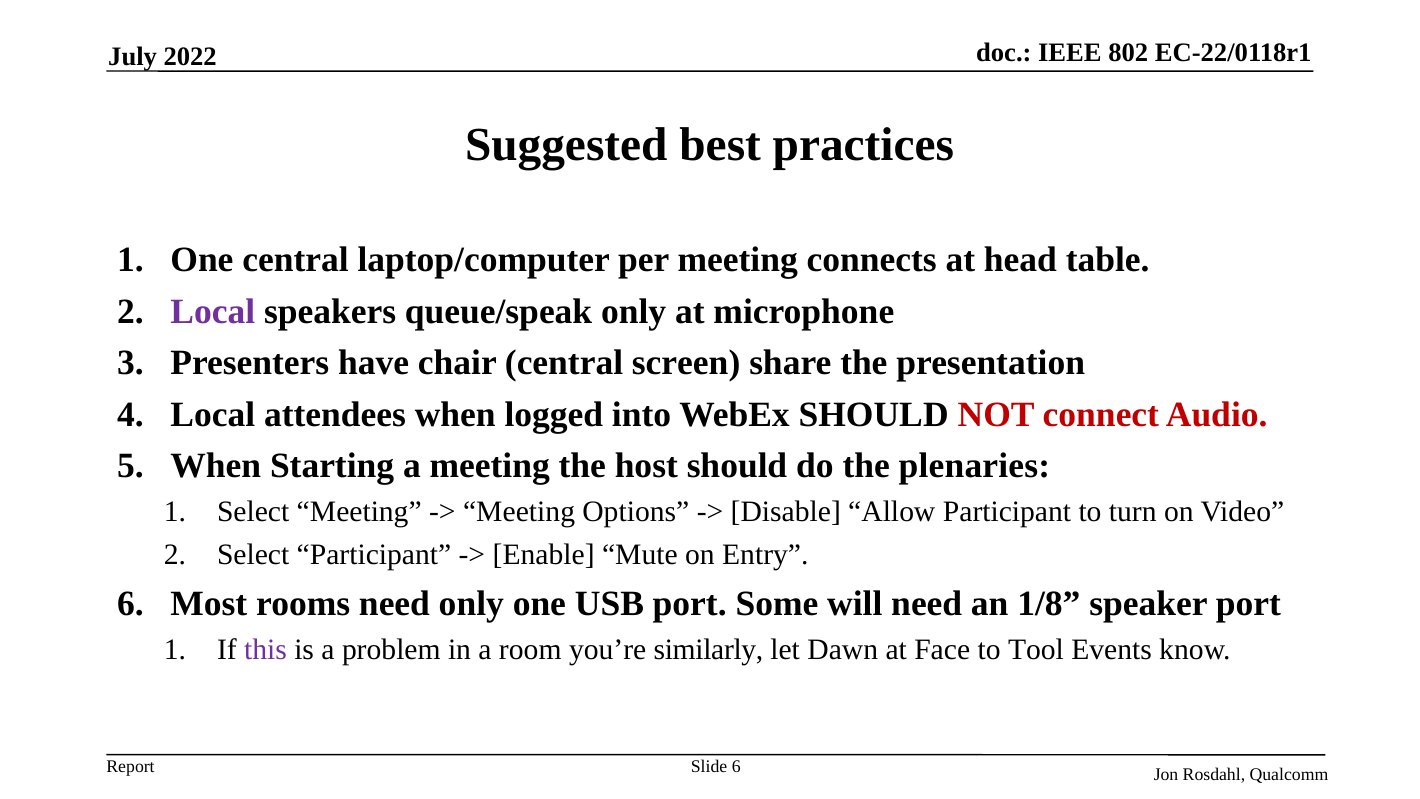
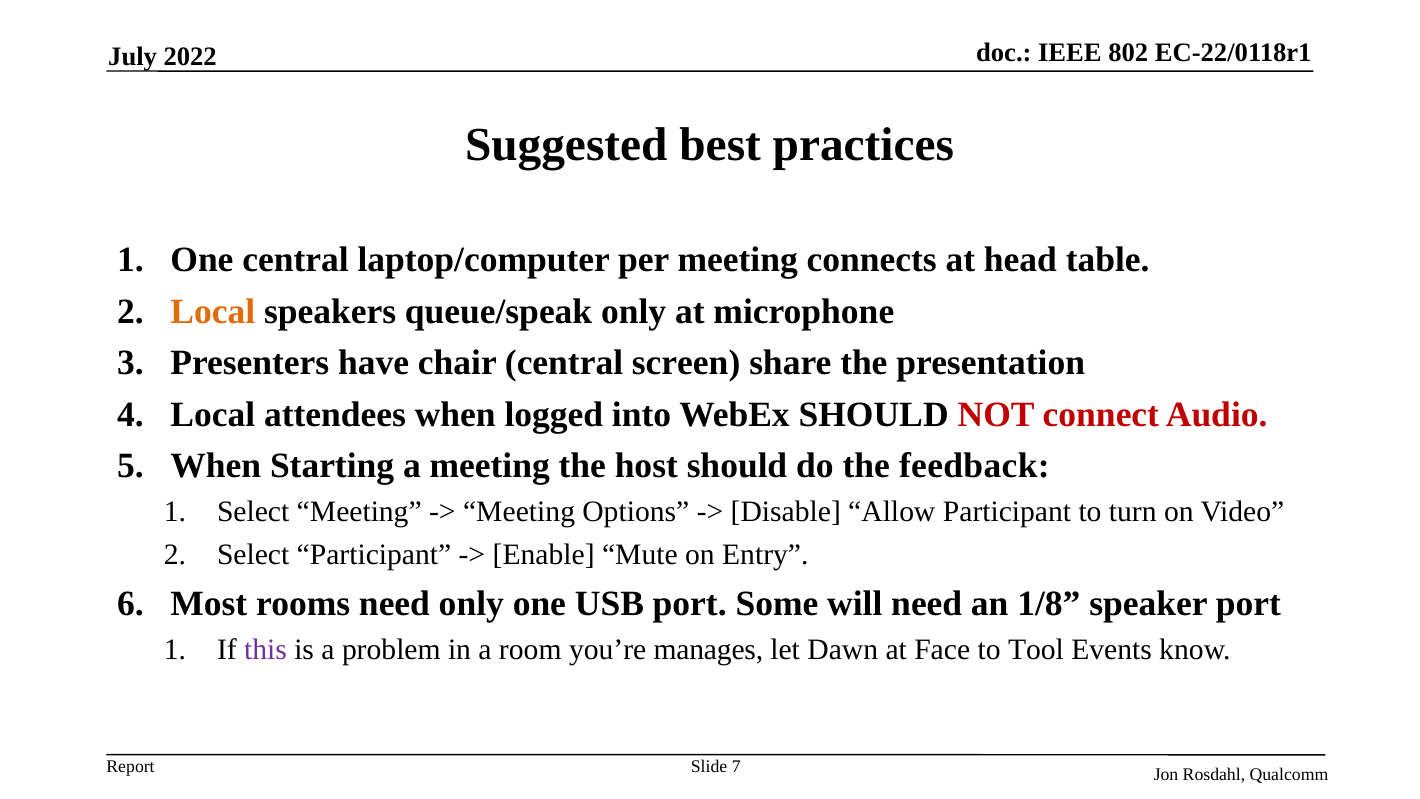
Local at (213, 311) colour: purple -> orange
plenaries: plenaries -> feedback
similarly: similarly -> manages
Slide 6: 6 -> 7
